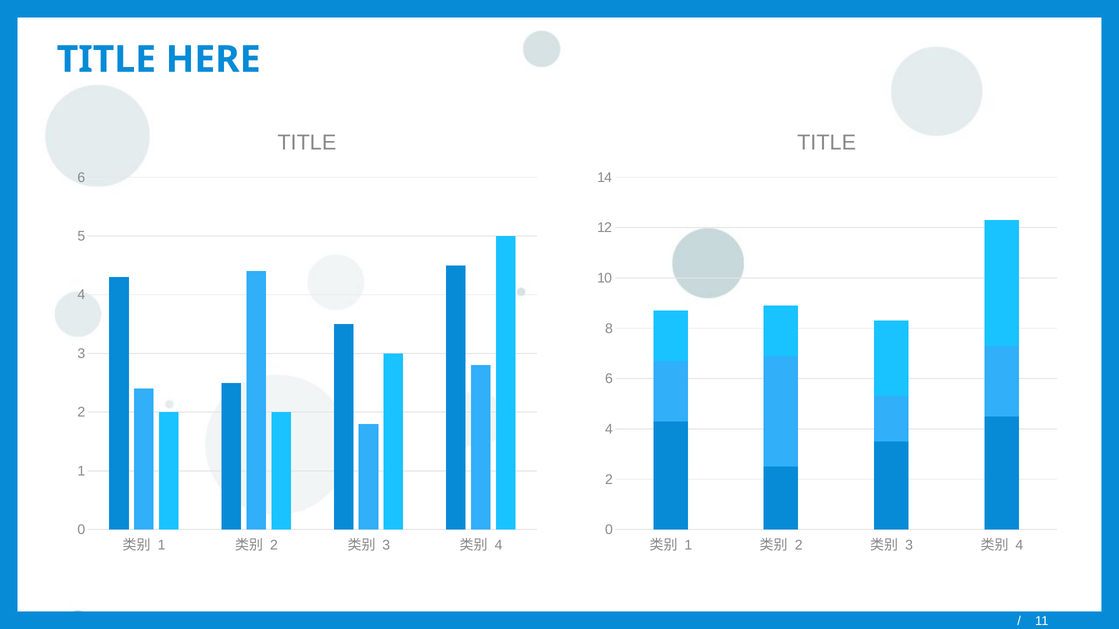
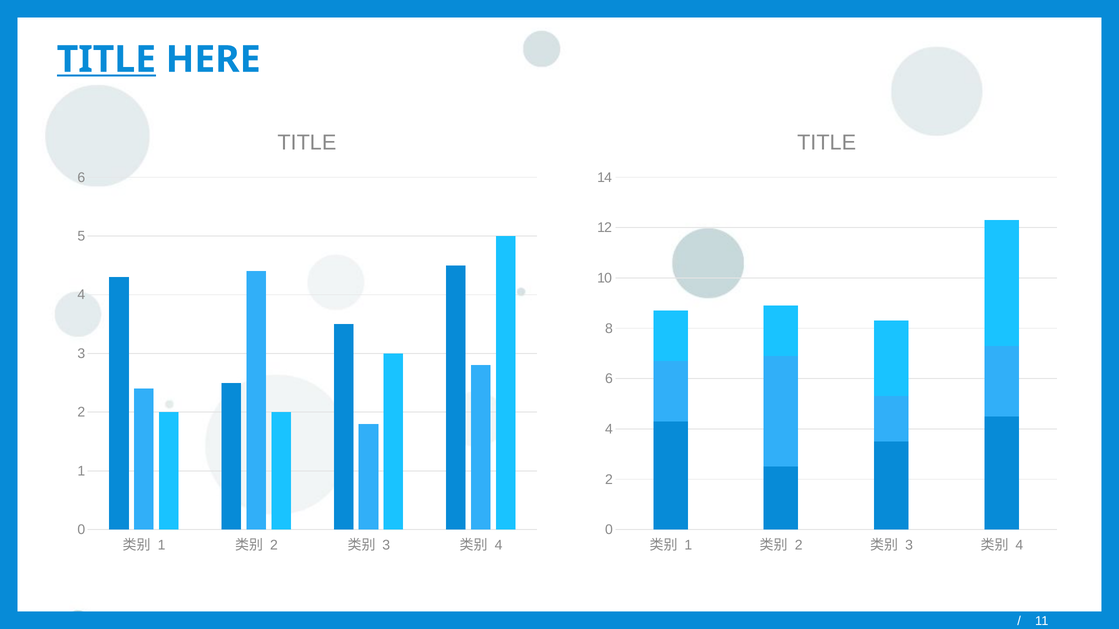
TITLE at (106, 60) underline: none -> present
